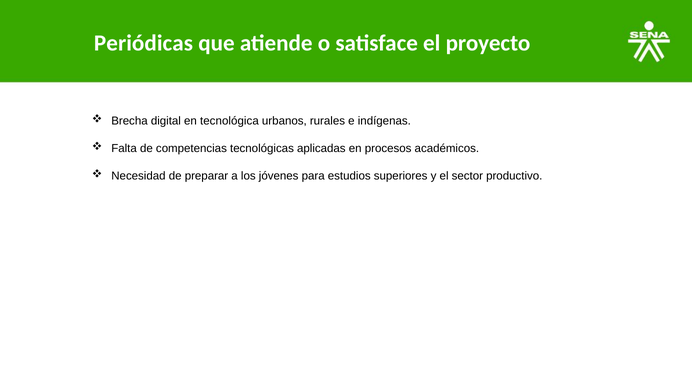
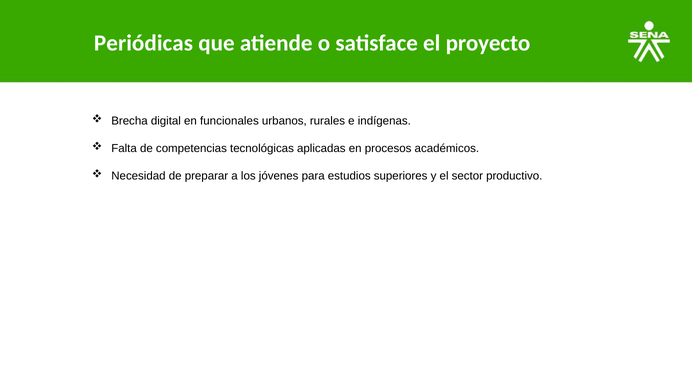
tecnológica: tecnológica -> funcionales
